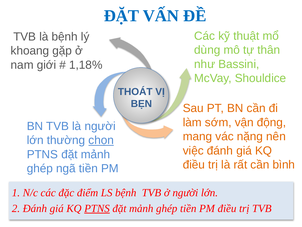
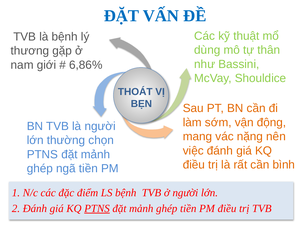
khoang: khoang -> thương
1,18%: 1,18% -> 6,86%
chọn underline: present -> none
